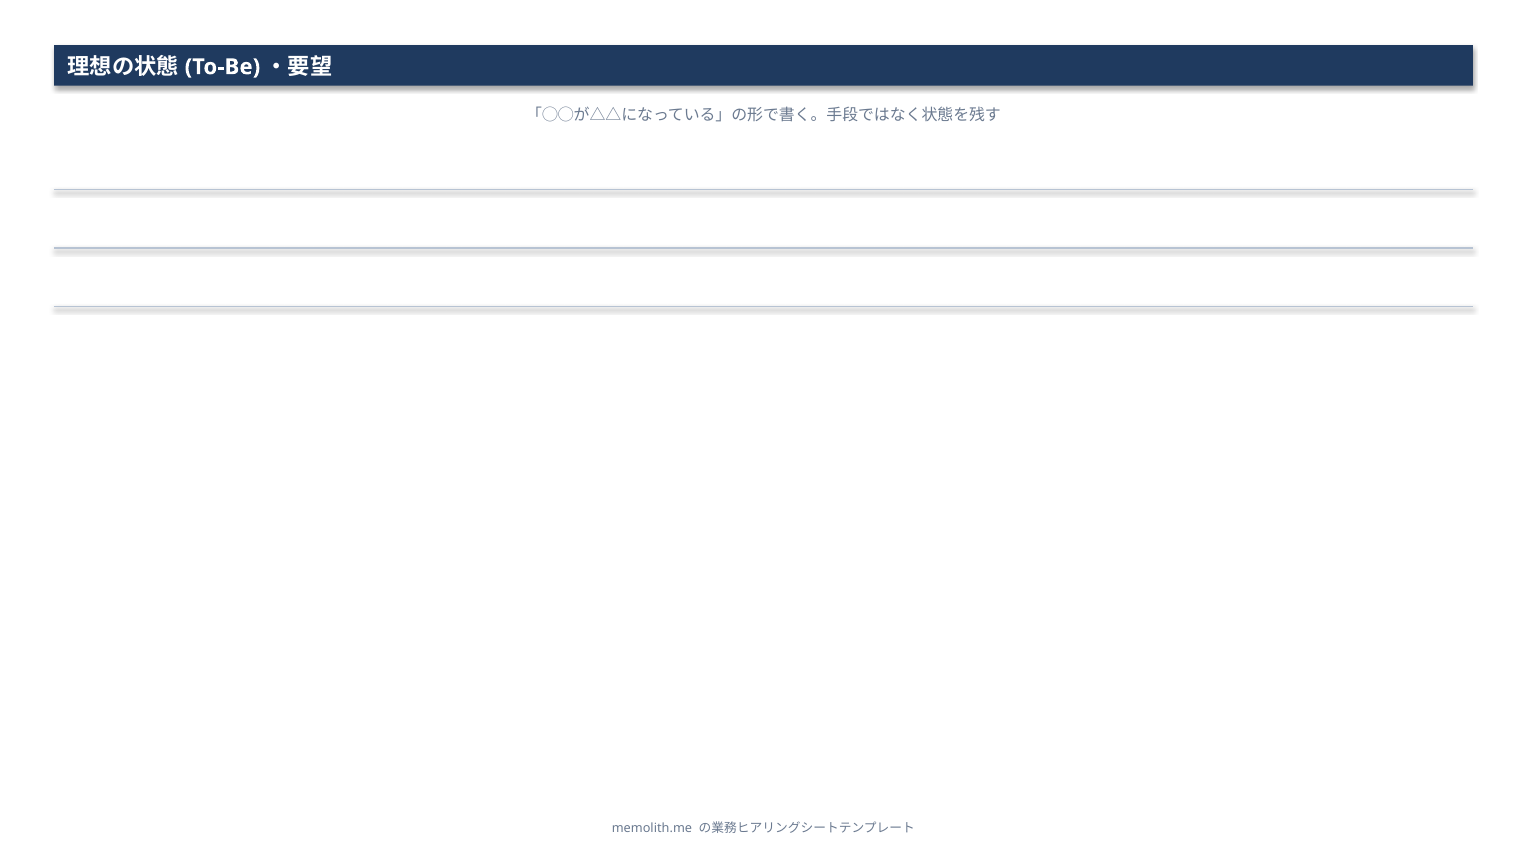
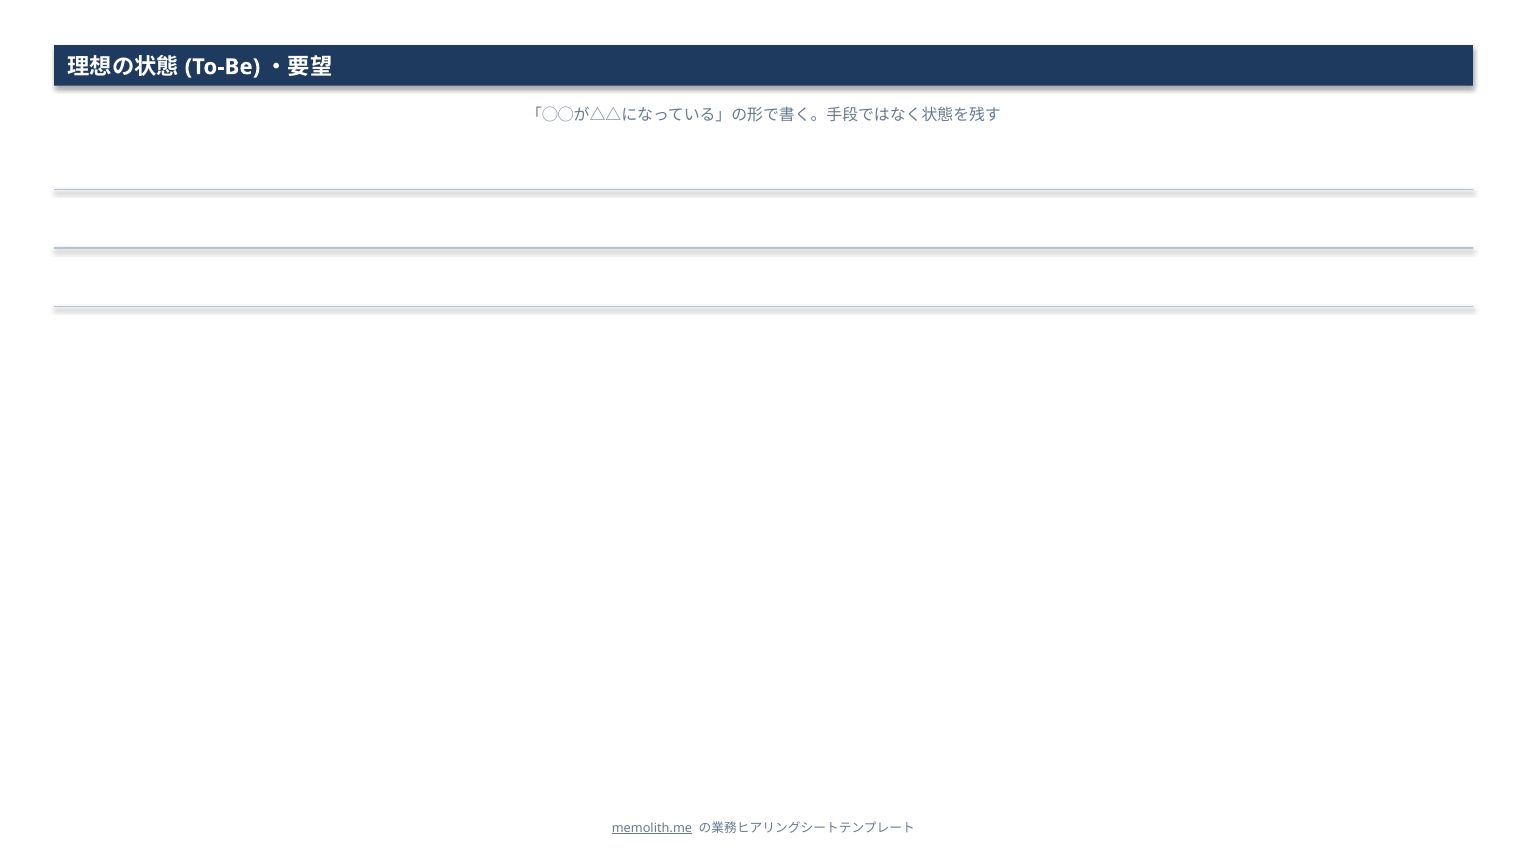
memolith.me underline: none -> present
